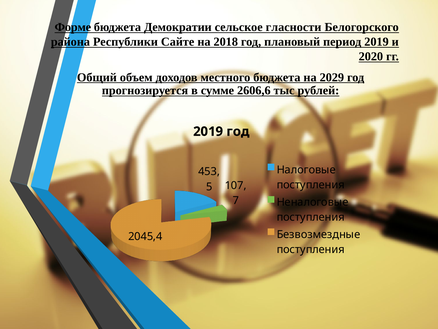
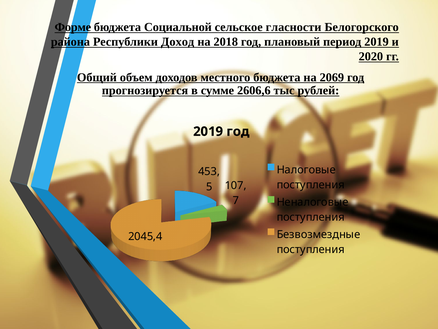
Демократии: Демократии -> Социальной
Сайте: Сайте -> Доход
2029: 2029 -> 2069
